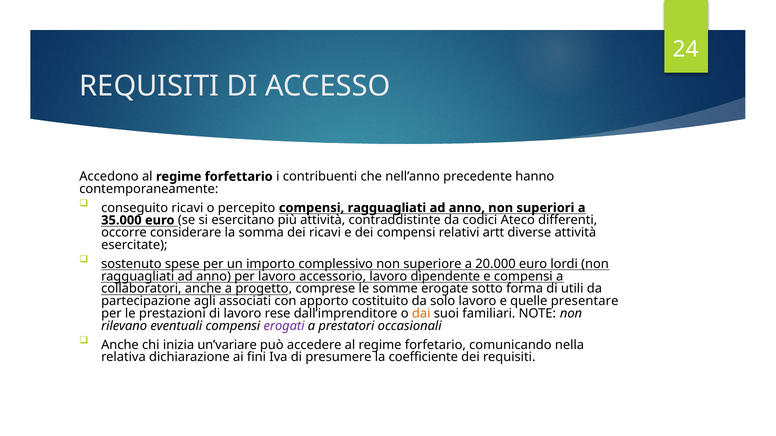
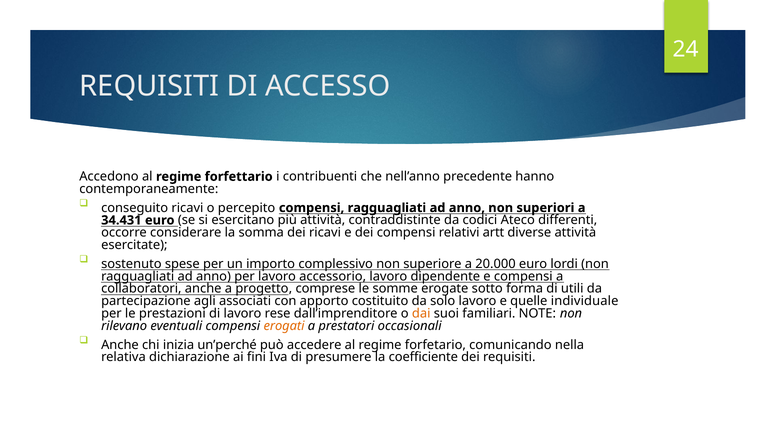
35.000: 35.000 -> 34.431
presentare: presentare -> individuale
erogati colour: purple -> orange
un’variare: un’variare -> un’perché
